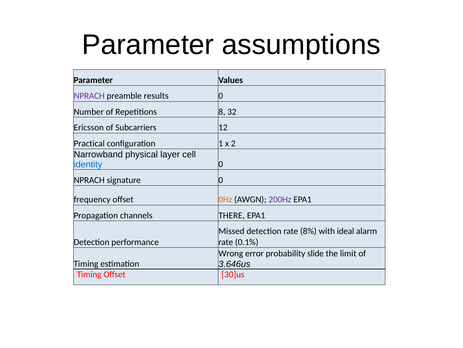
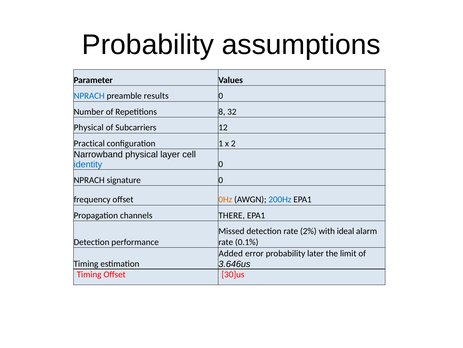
Parameter at (148, 45): Parameter -> Probability
NPRACH at (89, 96) colour: purple -> blue
Ericsson at (89, 127): Ericsson -> Physical
200Hz colour: purple -> blue
8%: 8% -> 2%
Wrong: Wrong -> Added
slide: slide -> later
